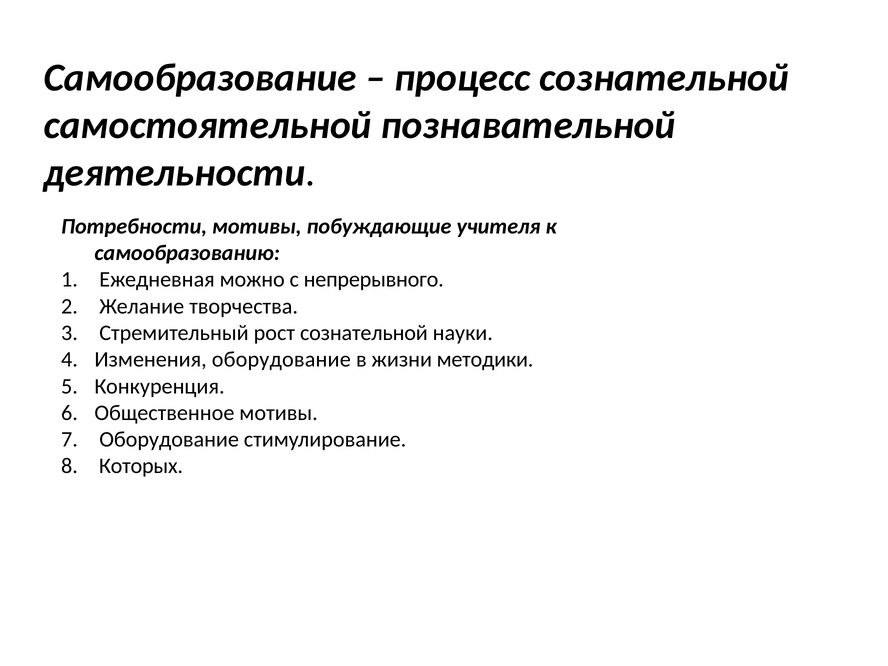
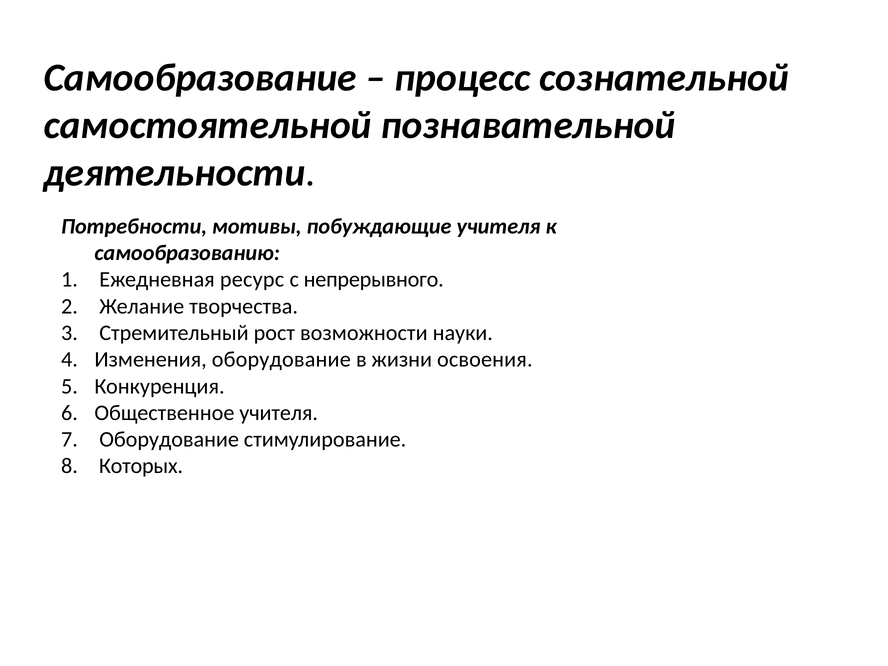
можно: можно -> ресурс
рост сознательной: сознательной -> возможности
методики: методики -> освоения
Общественное мотивы: мотивы -> учителя
